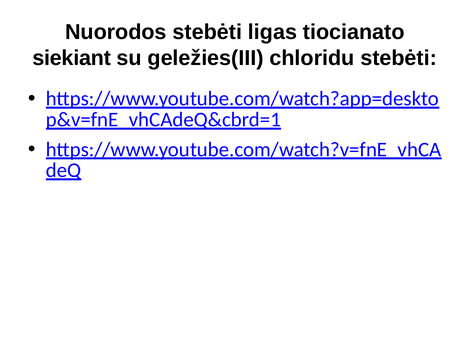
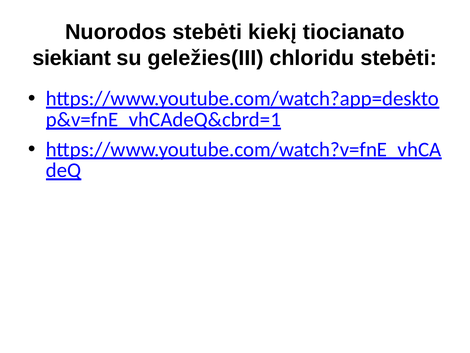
ligas: ligas -> kiekį
